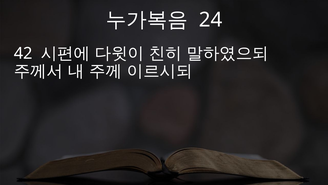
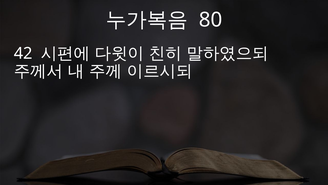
24: 24 -> 80
